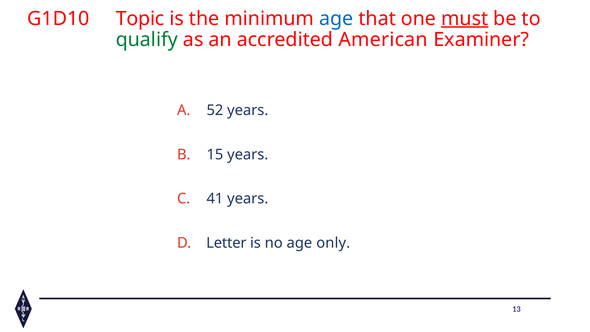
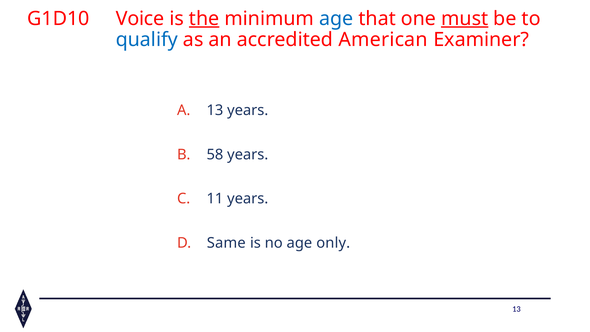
Topic: Topic -> Voice
the underline: none -> present
qualify colour: green -> blue
52 at (215, 110): 52 -> 13
15: 15 -> 58
41: 41 -> 11
Letter: Letter -> Same
